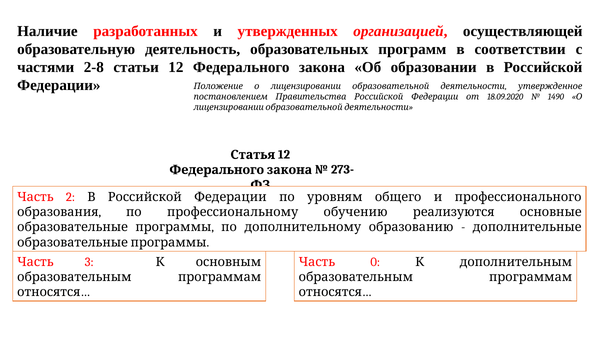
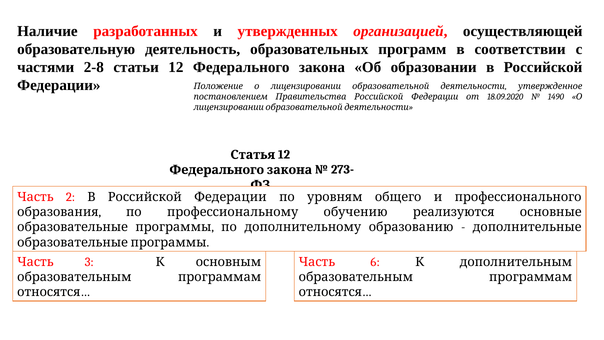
0: 0 -> 6
